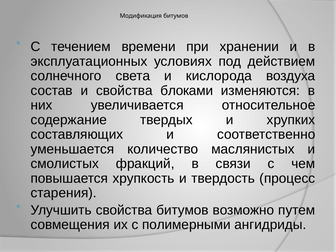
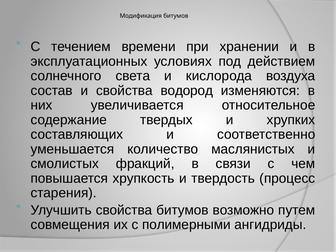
блоками: блоками -> водород
